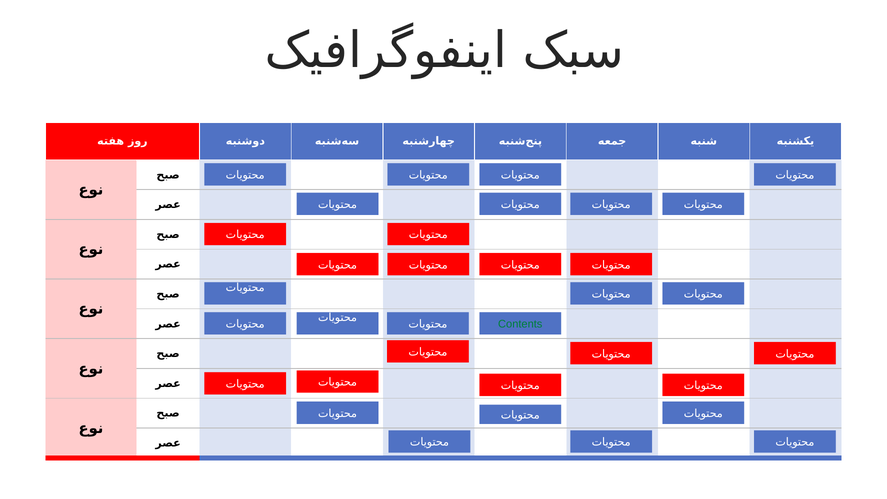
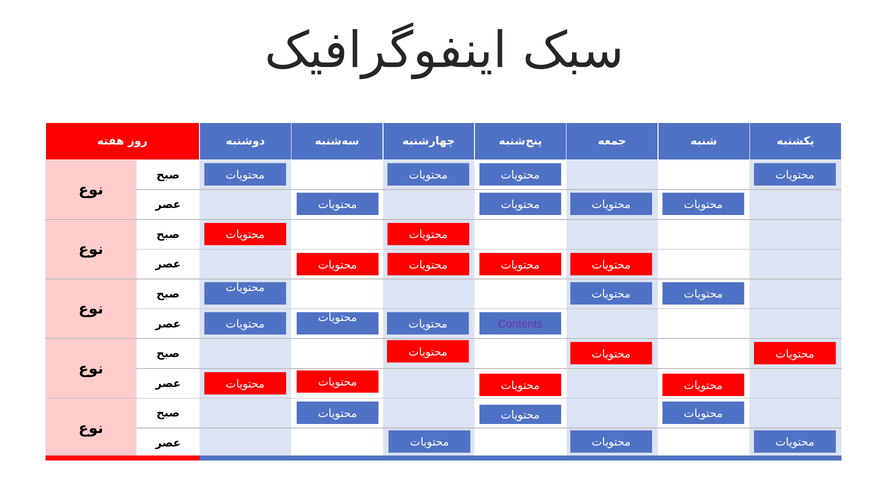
Contents colour: green -> purple
